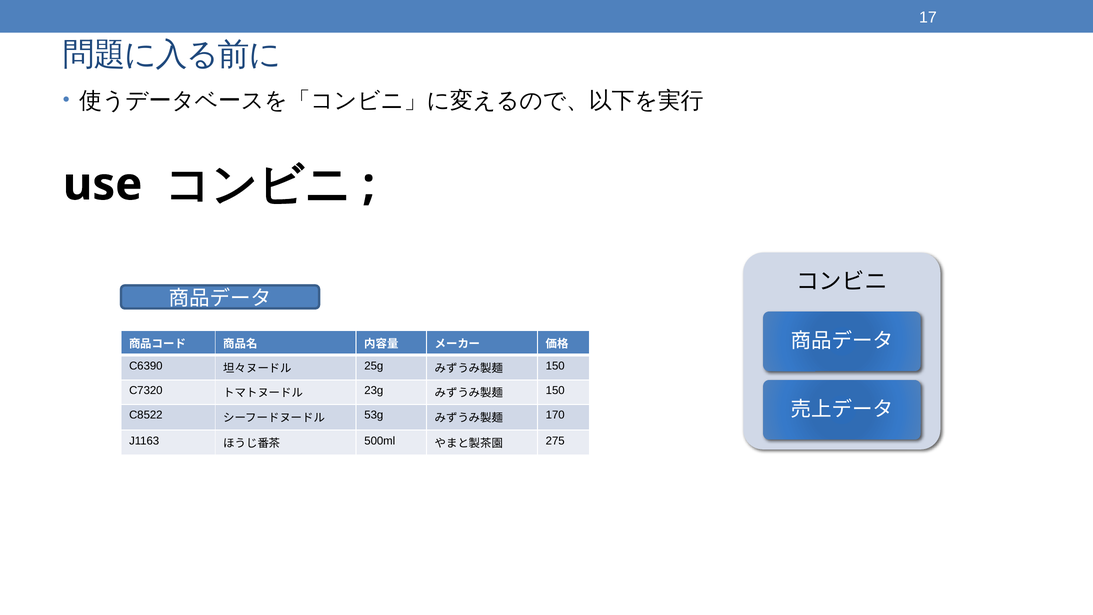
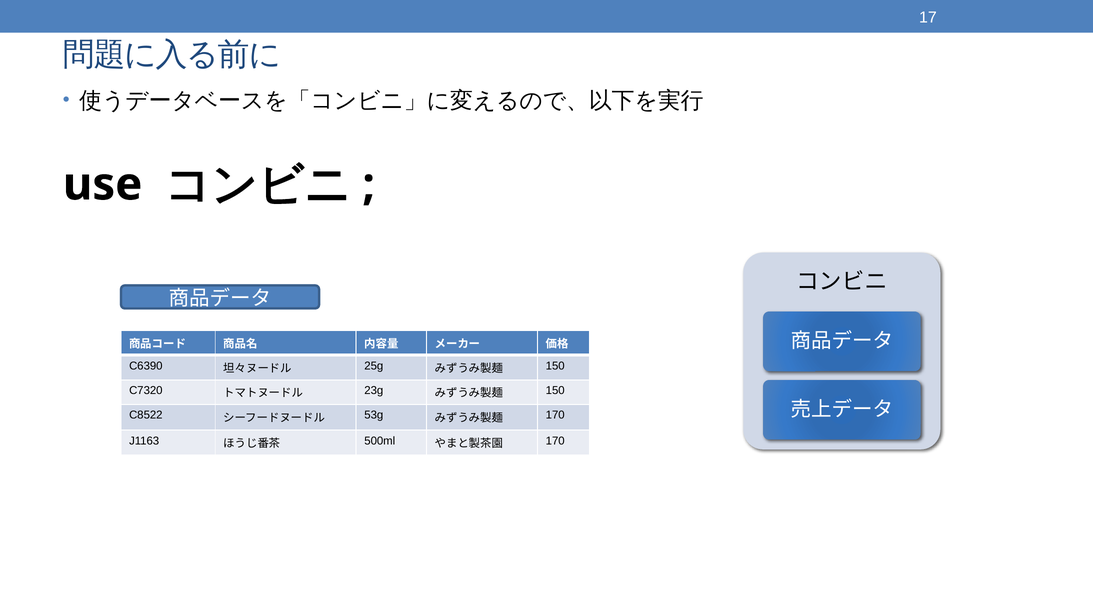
275 at (555, 441): 275 -> 170
